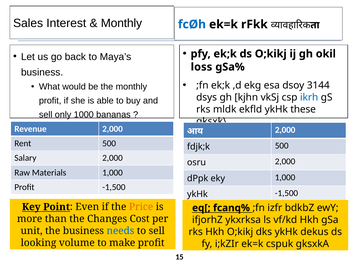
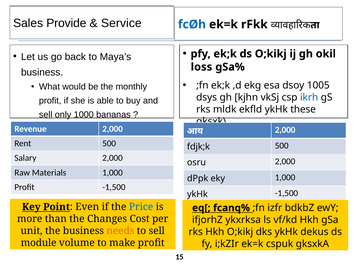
Interest: Interest -> Provide
Monthly at (121, 23): Monthly -> Service
3144: 3144 -> 1005
Price colour: orange -> blue
needs colour: blue -> orange
looking: looking -> module
